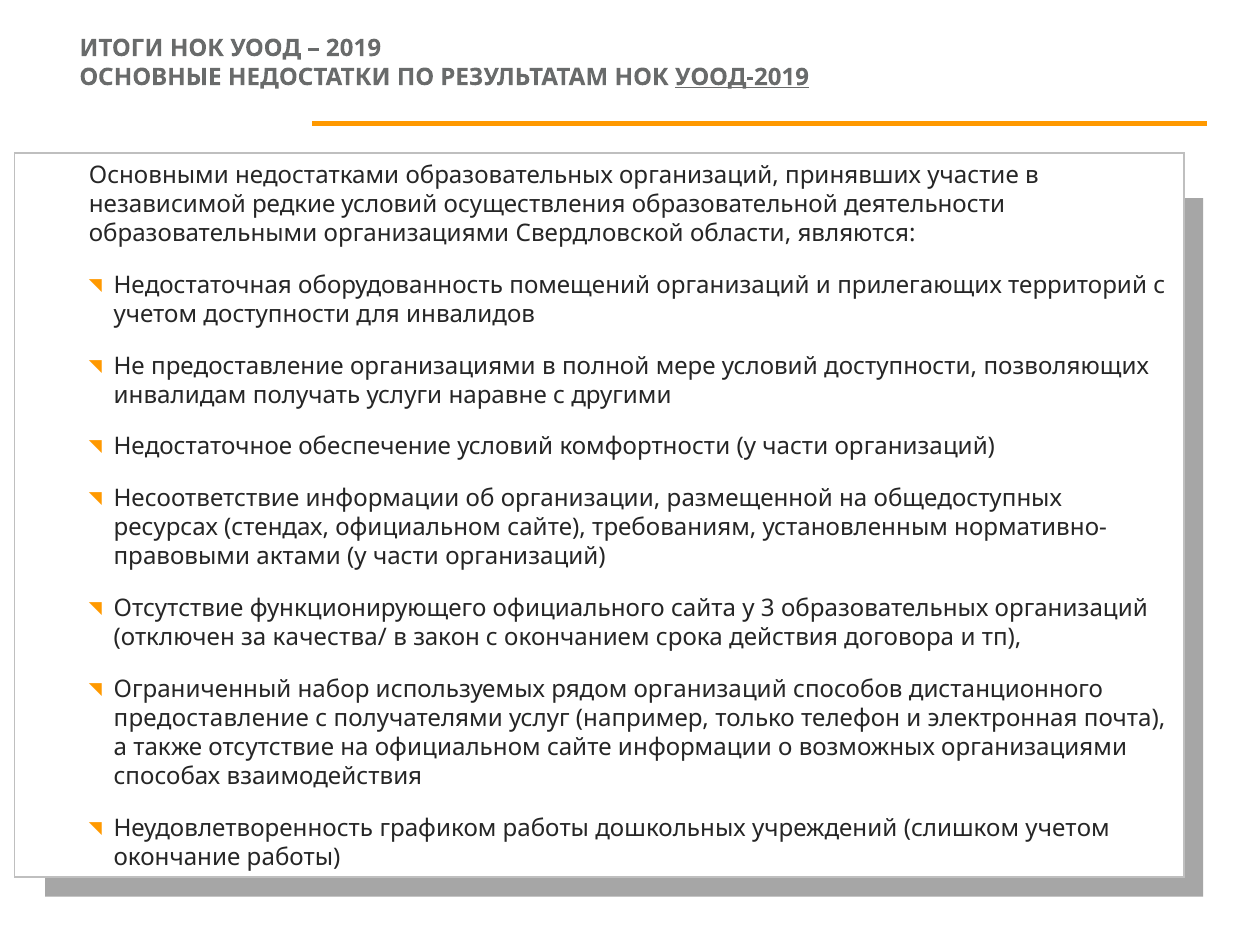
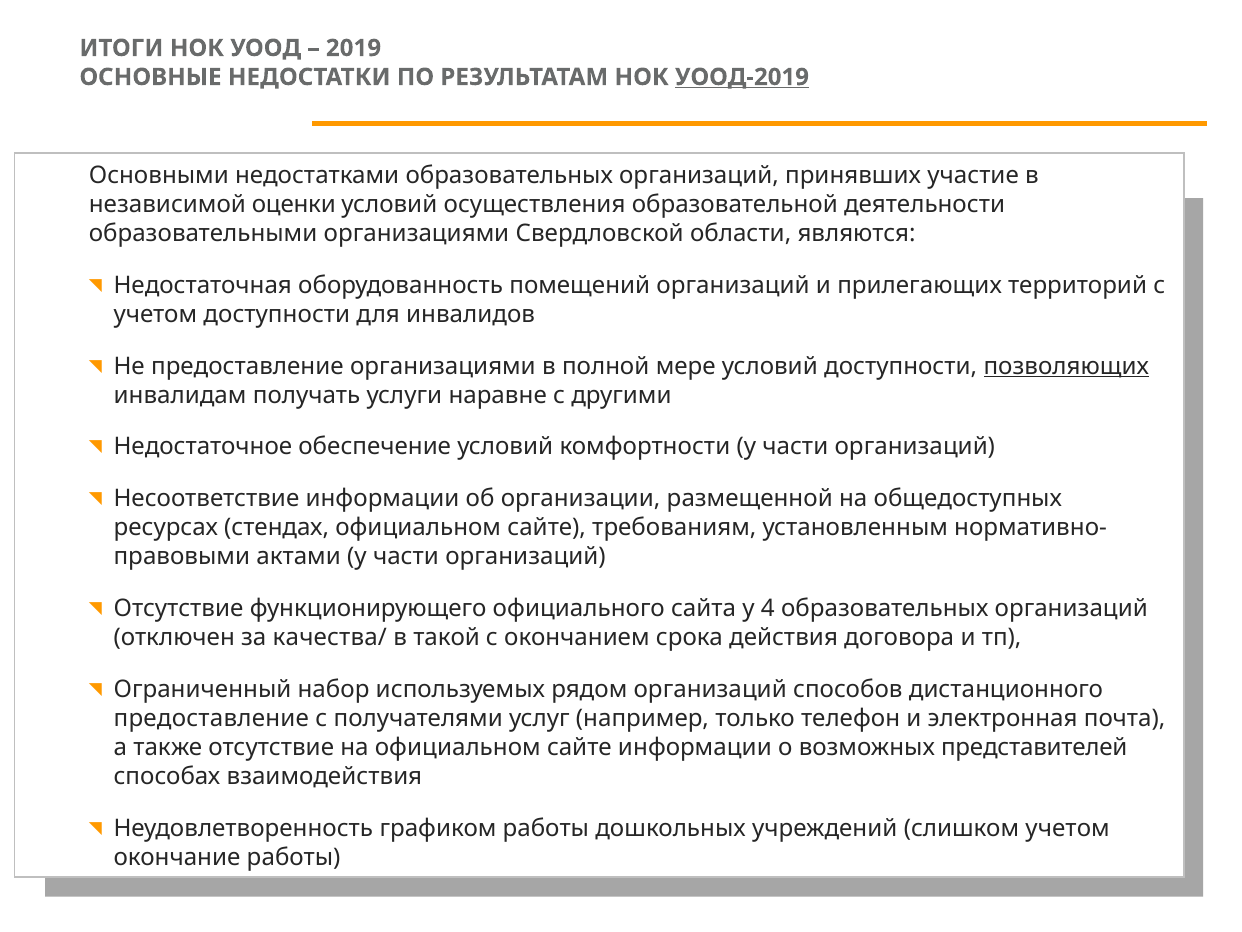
редкие: редкие -> оценки
позволяющих underline: none -> present
3: 3 -> 4
закон: закон -> такой
возможных организациями: организациями -> представителей
